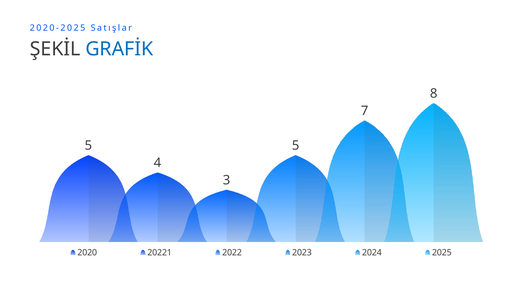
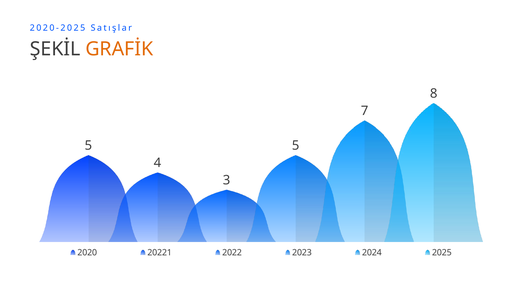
GRAFİK colour: blue -> orange
